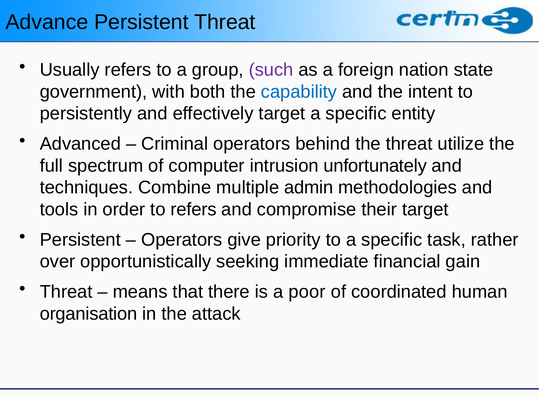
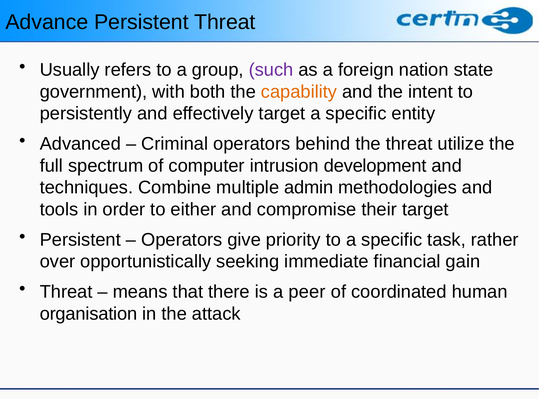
capability colour: blue -> orange
unfortunately: unfortunately -> development
to refers: refers -> either
poor: poor -> peer
